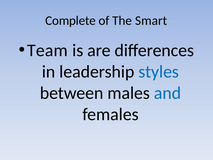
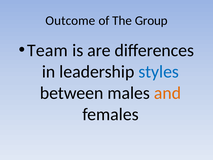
Complete: Complete -> Outcome
Smart: Smart -> Group
and colour: blue -> orange
